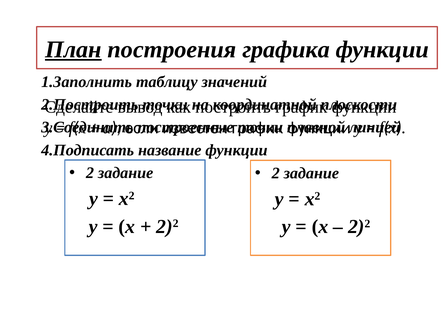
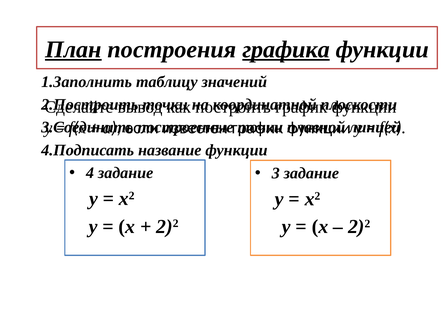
графика underline: none -> present
2 at (90, 173): 2 -> 4
2 at (276, 173): 2 -> 3
